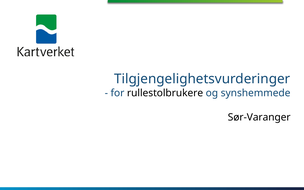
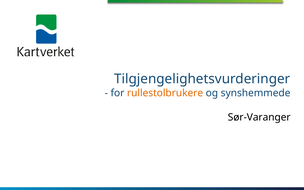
rullestolbrukere colour: black -> orange
